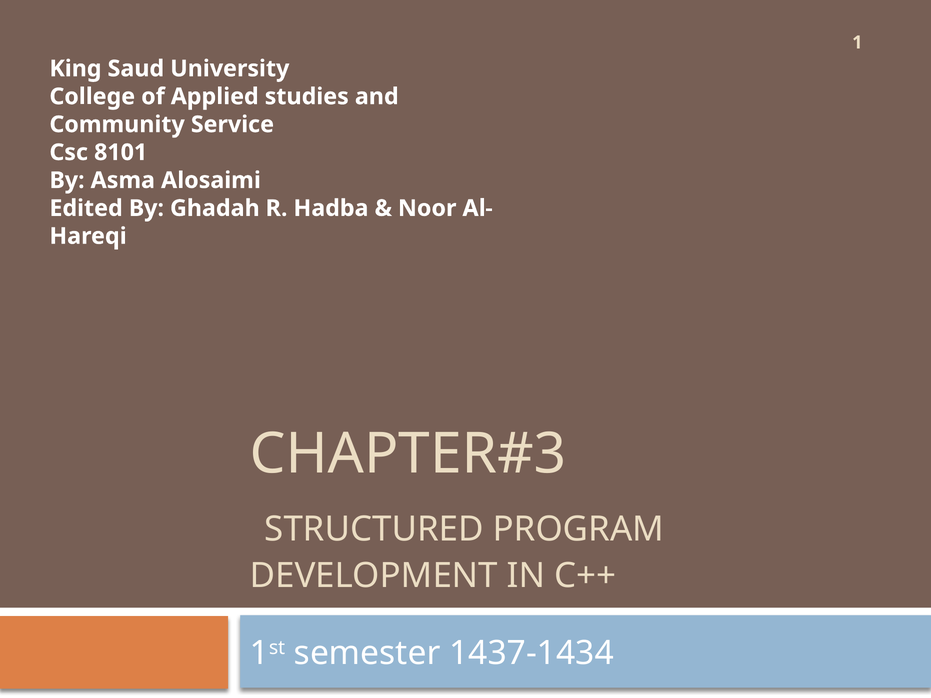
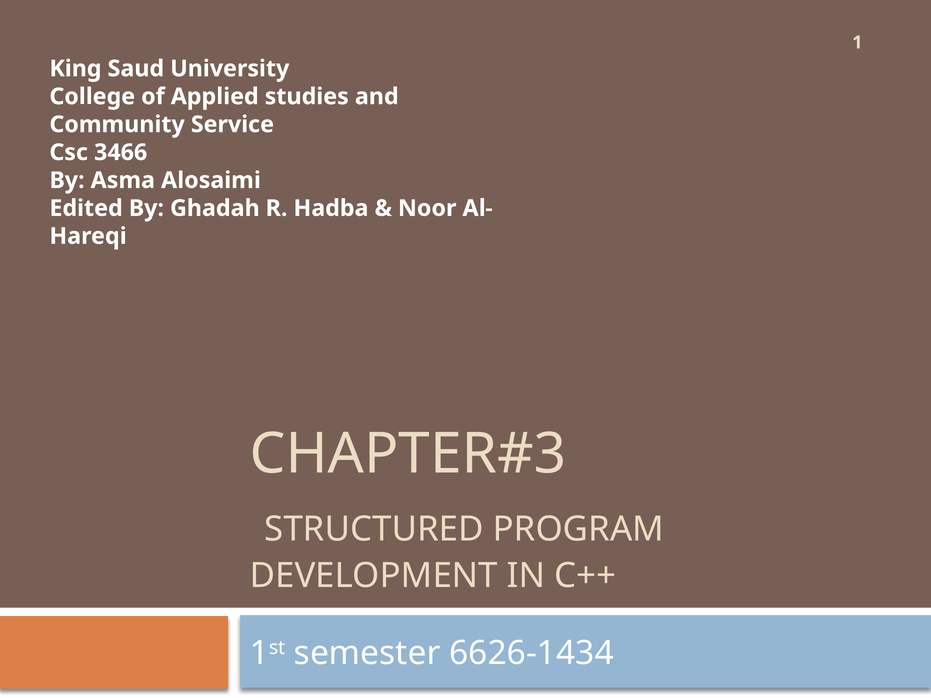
8101: 8101 -> 3466
1437-1434: 1437-1434 -> 6626-1434
